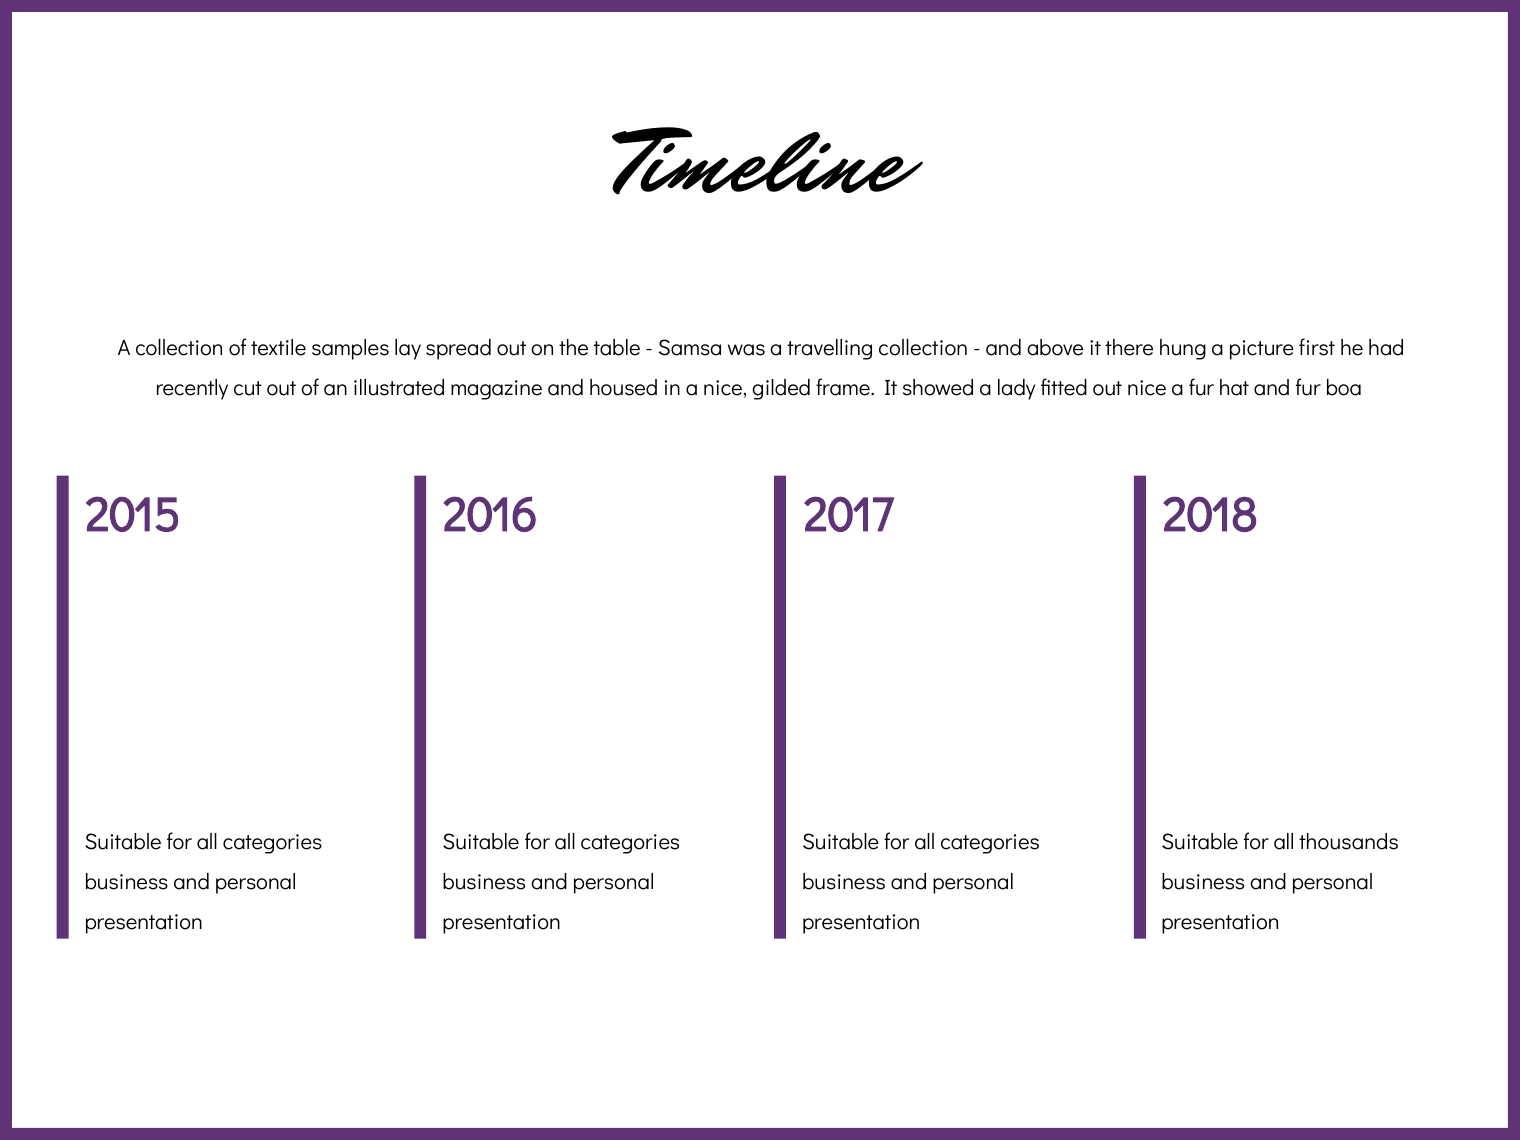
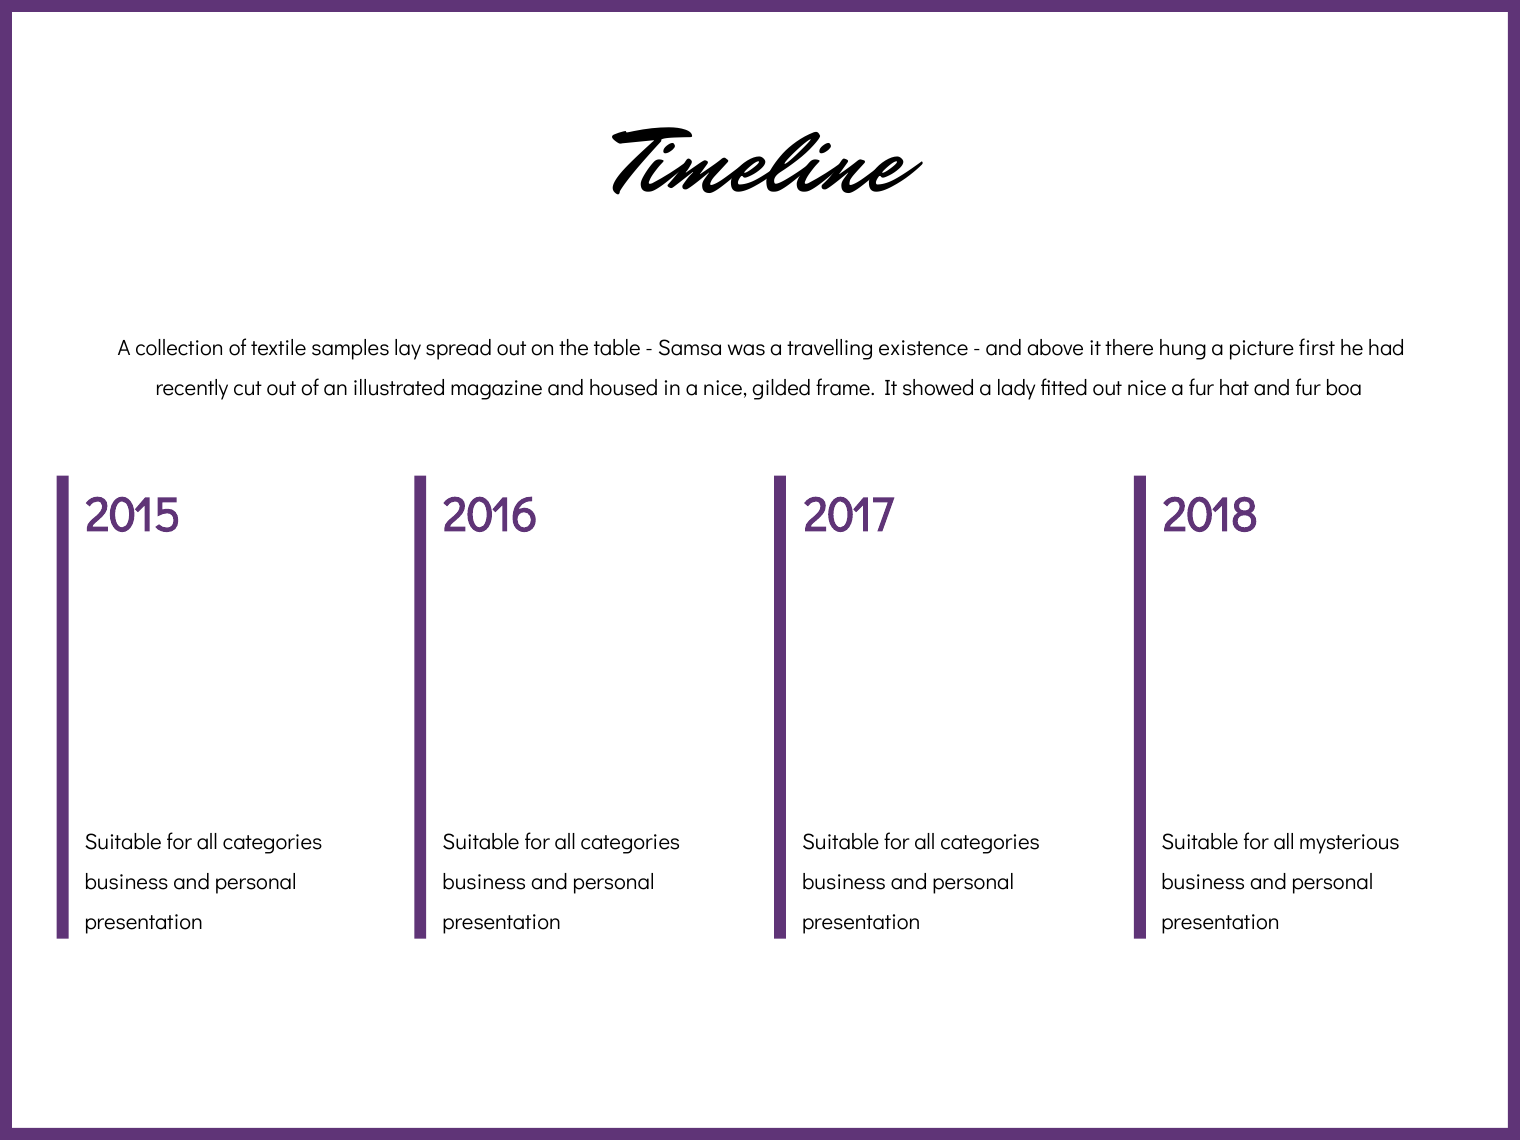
travelling collection: collection -> existence
thousands: thousands -> mysterious
